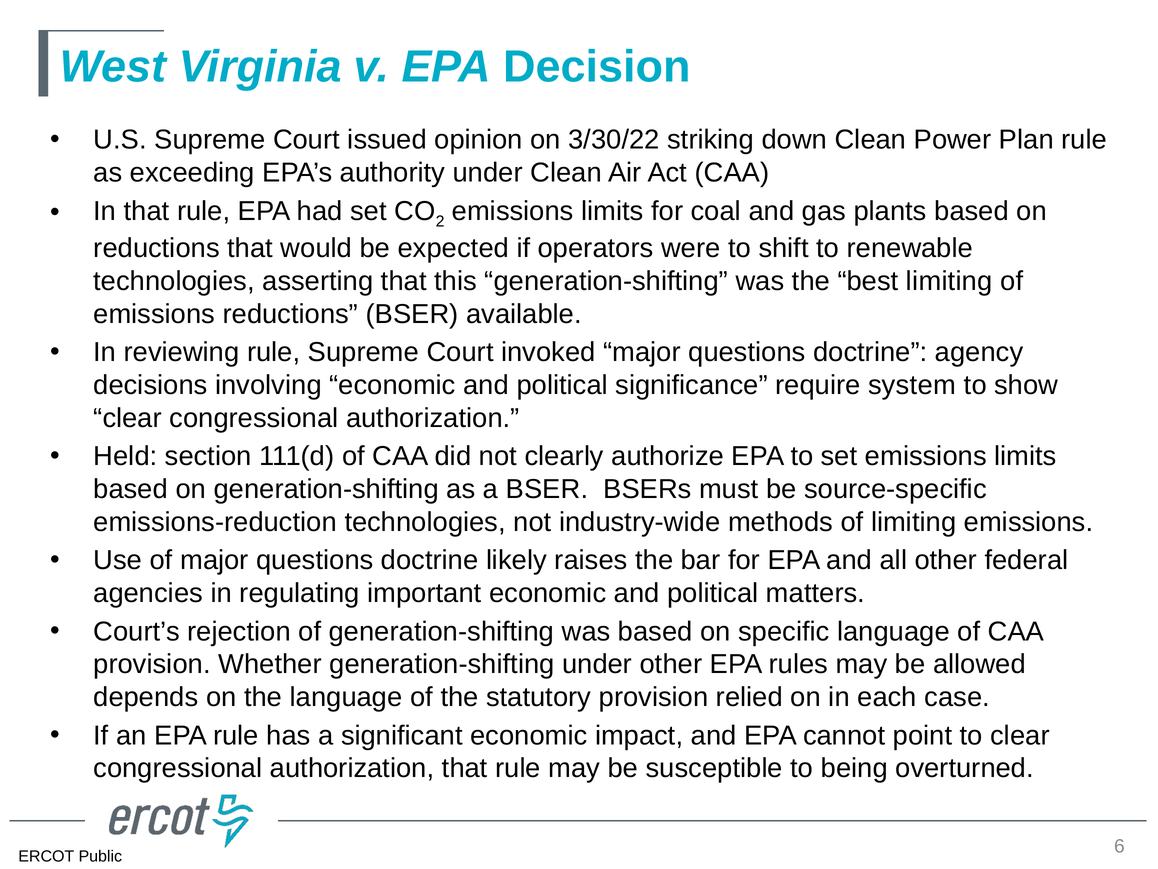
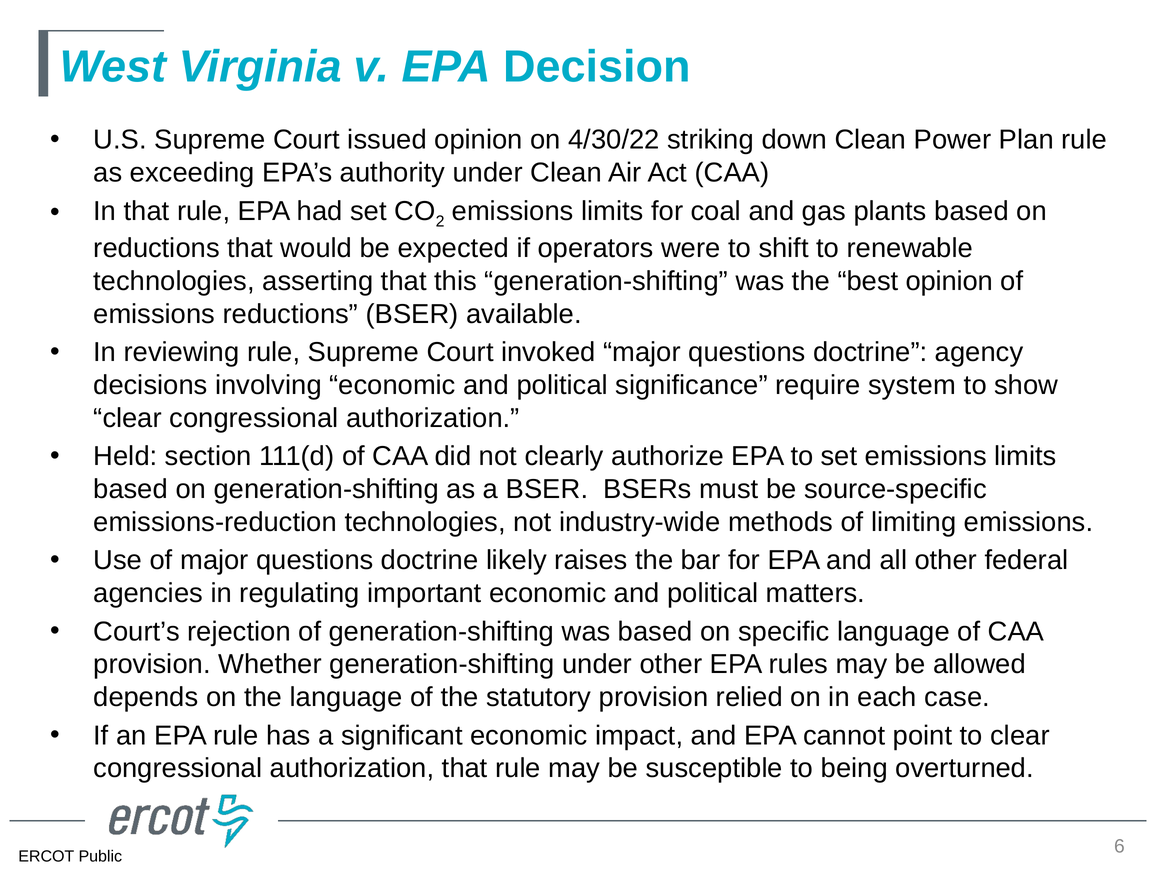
3/30/22: 3/30/22 -> 4/30/22
best limiting: limiting -> opinion
